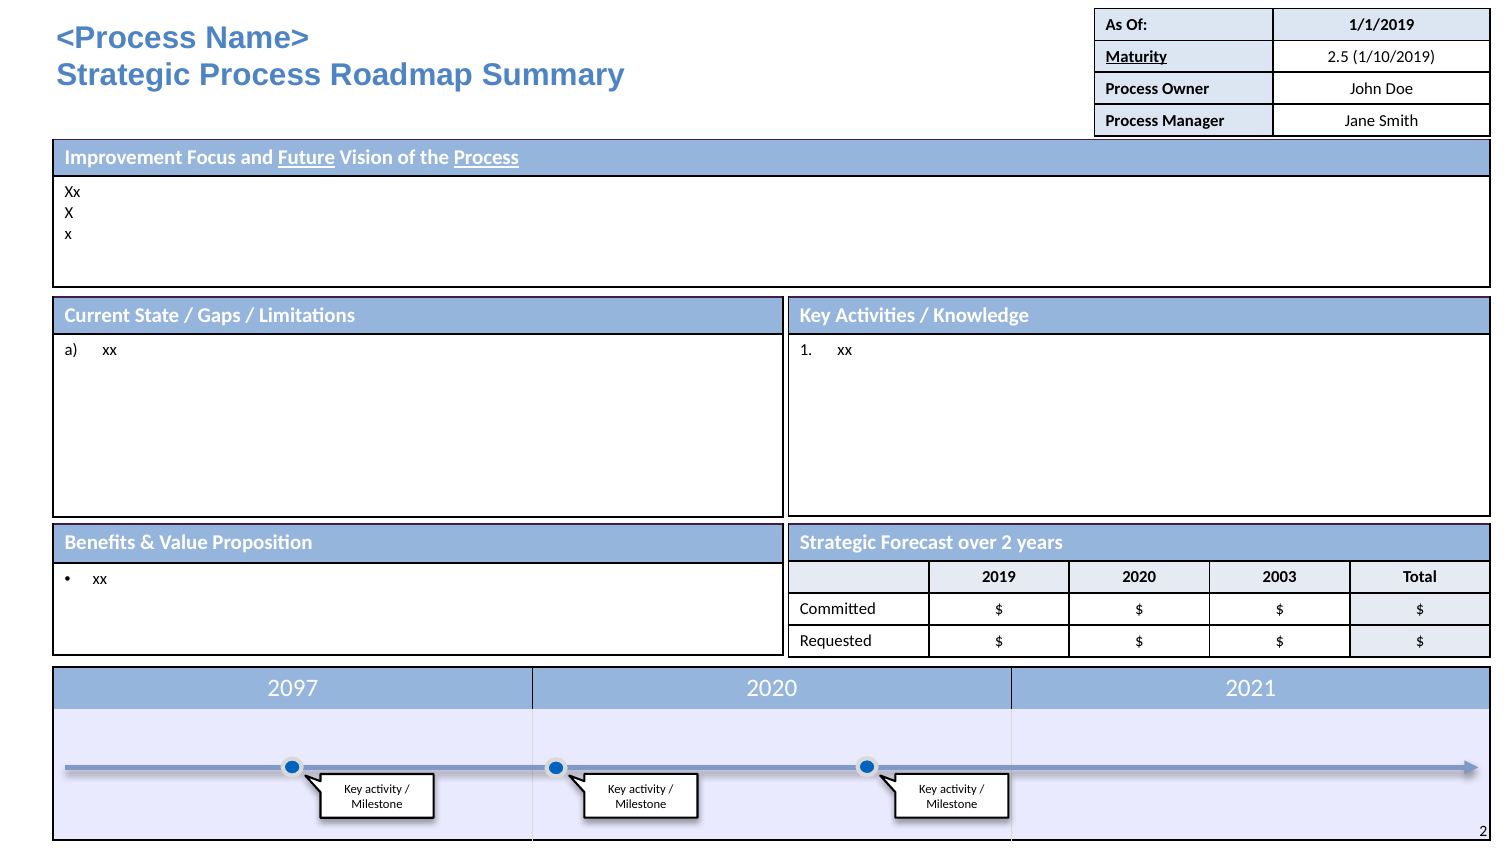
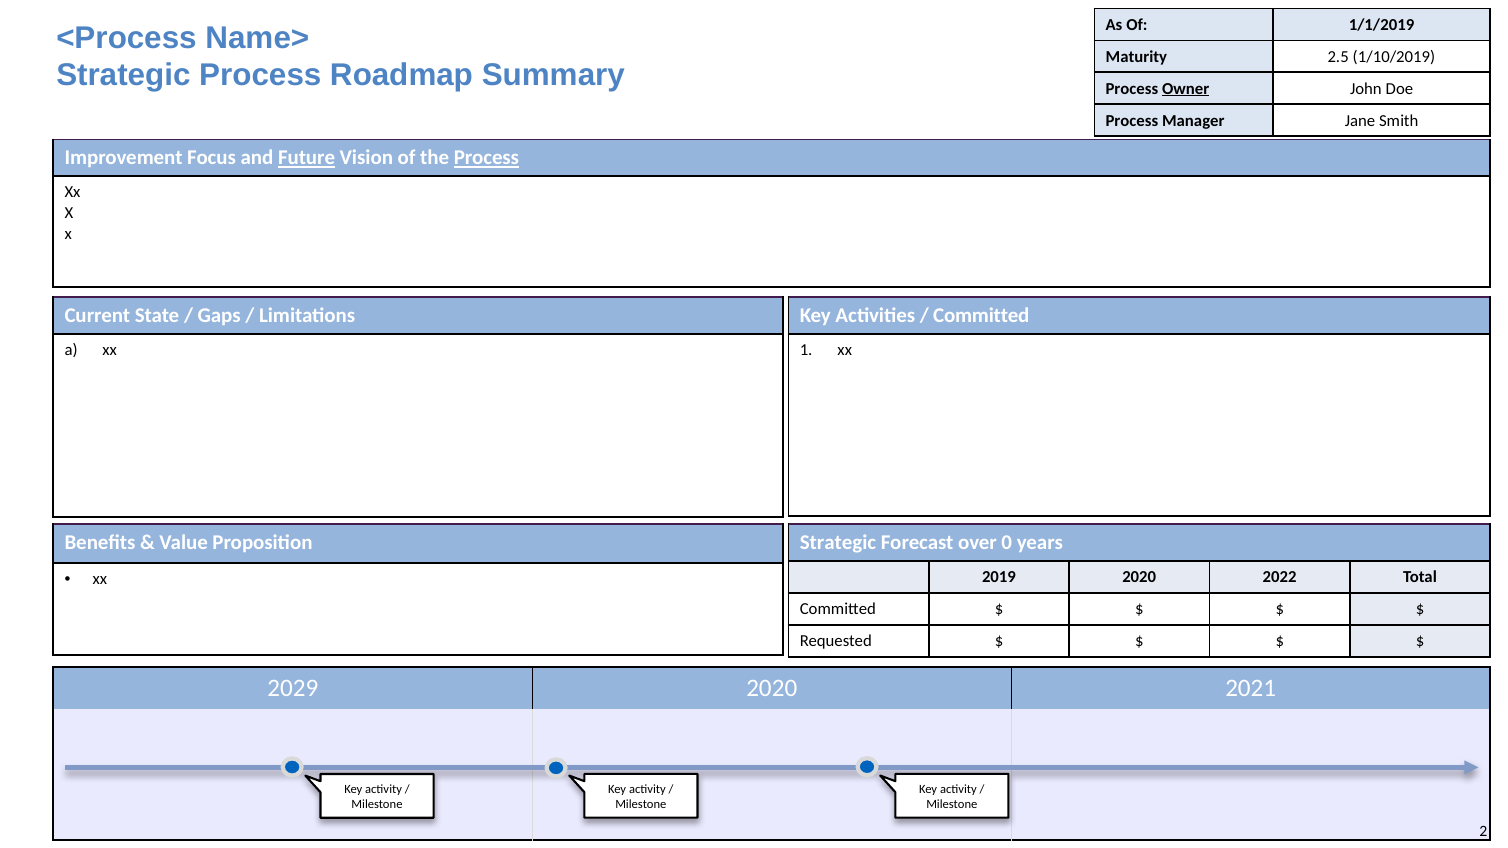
Maturity underline: present -> none
Owner underline: none -> present
Knowledge at (981, 316): Knowledge -> Committed
over 2: 2 -> 0
2003: 2003 -> 2022
2097: 2097 -> 2029
